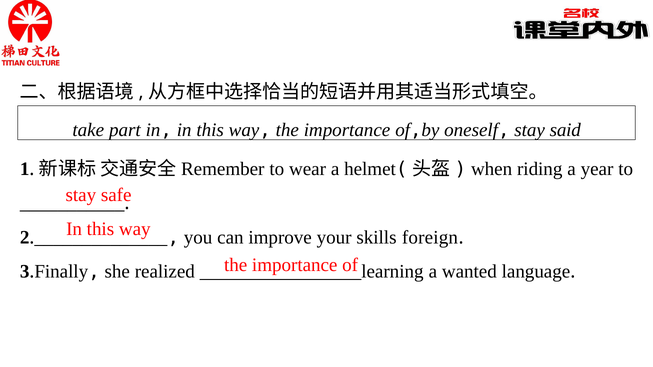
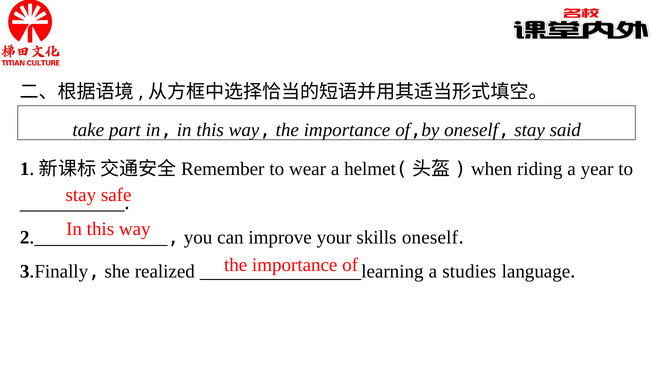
skills foreign: foreign -> oneself
wanted: wanted -> studies
